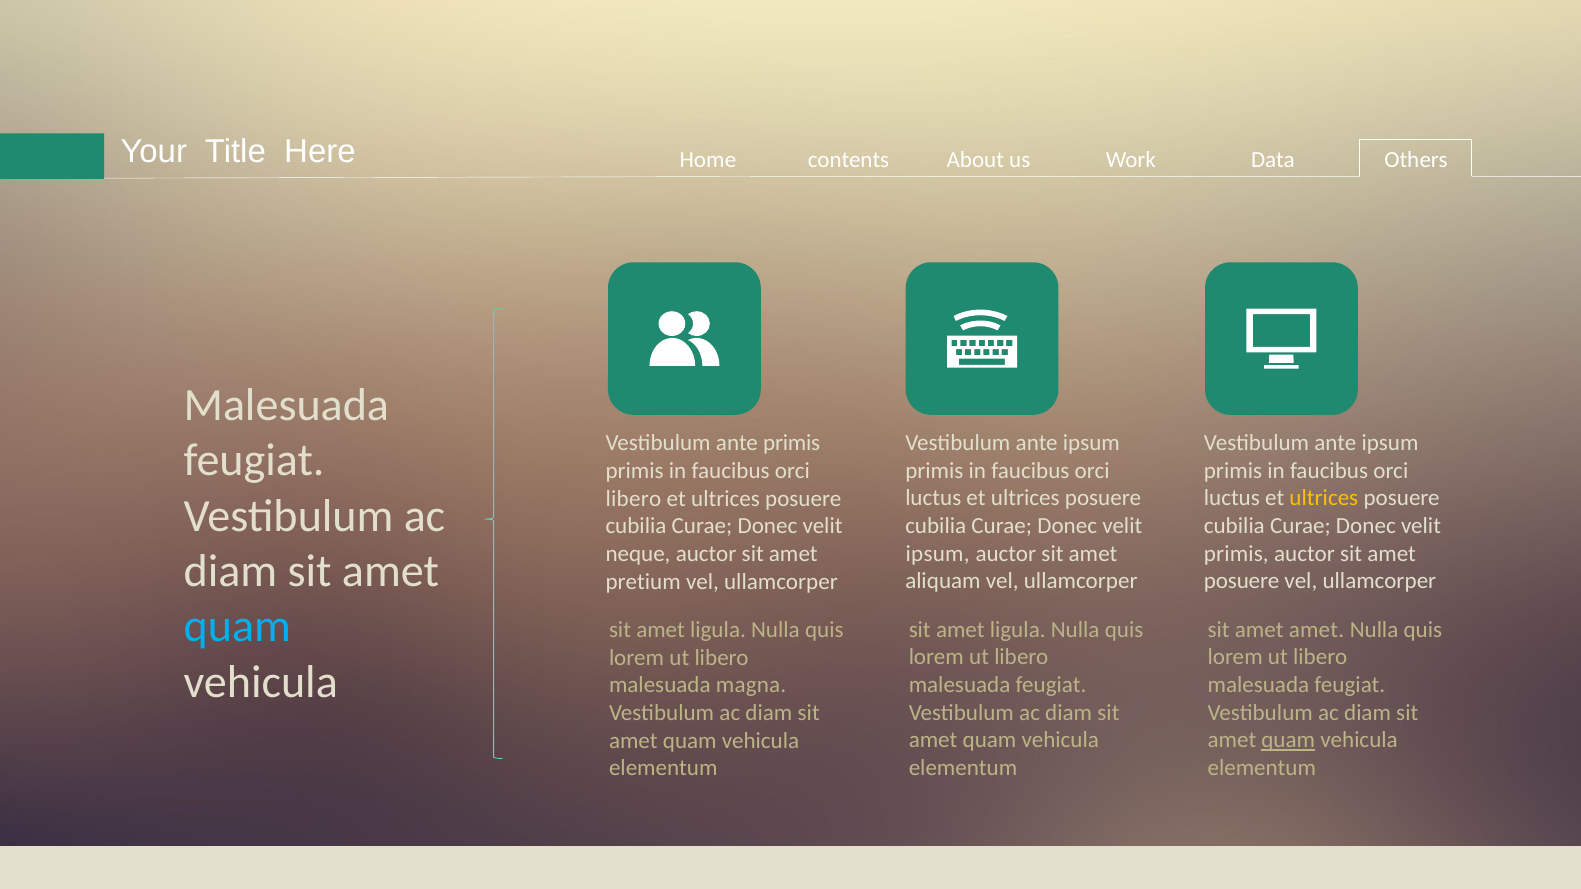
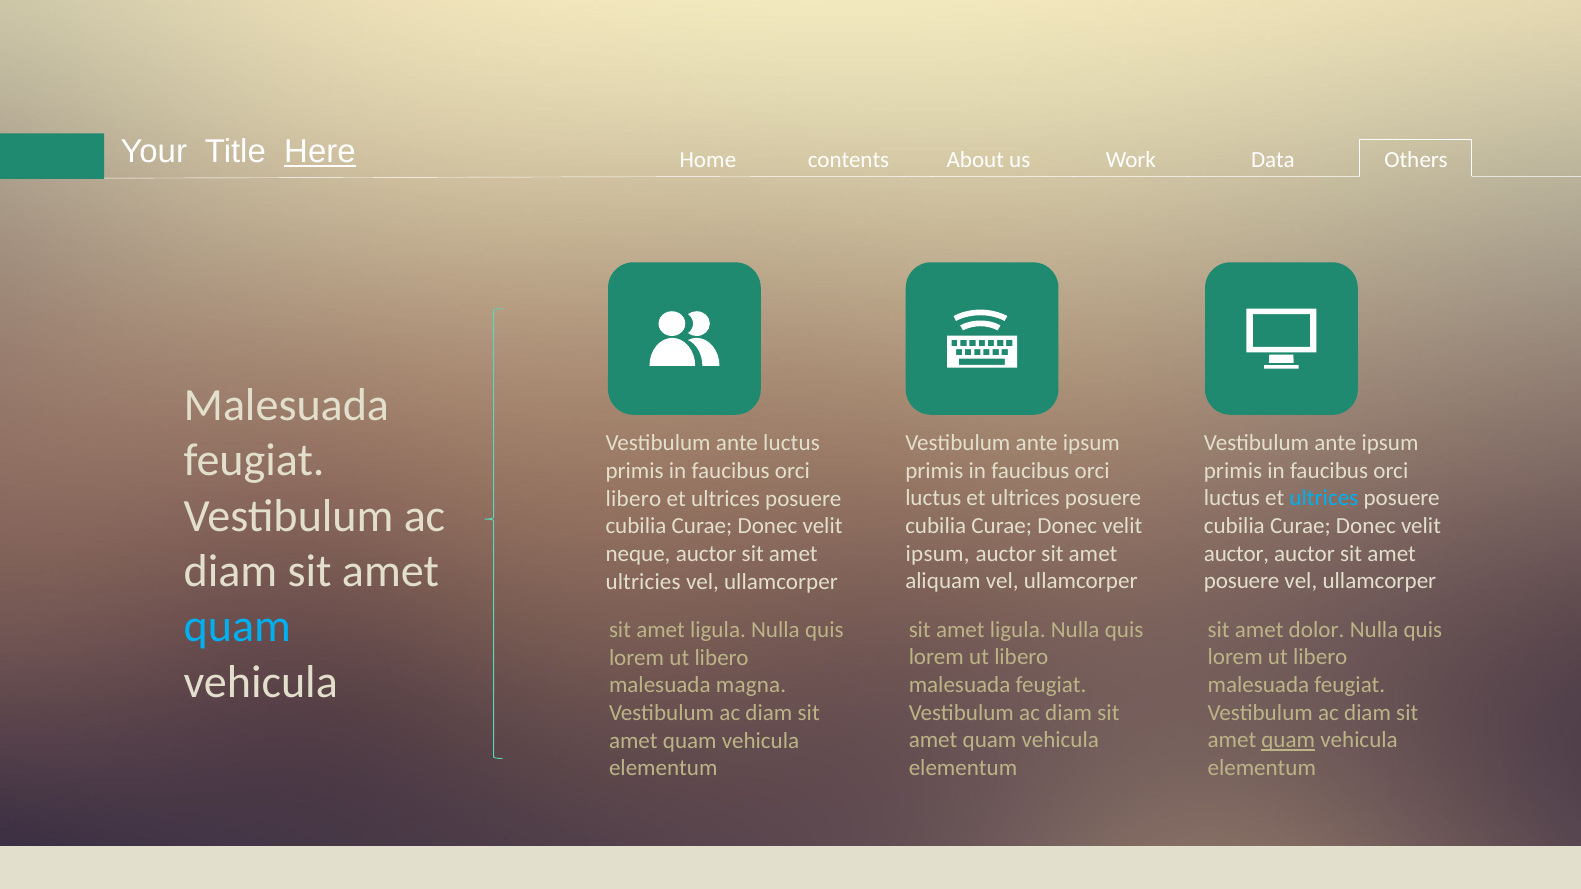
Here underline: none -> present
ante primis: primis -> luctus
ultrices at (1324, 498) colour: yellow -> light blue
primis at (1236, 554): primis -> auctor
pretium: pretium -> ultricies
amet amet: amet -> dolor
